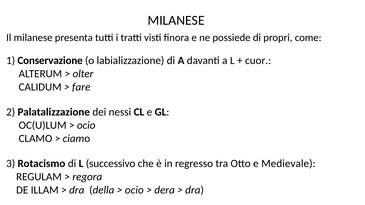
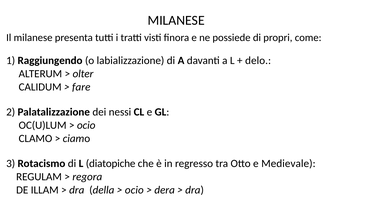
Conservazione: Conservazione -> Raggiungendo
cuor: cuor -> delo
successivo: successivo -> diatopiche
